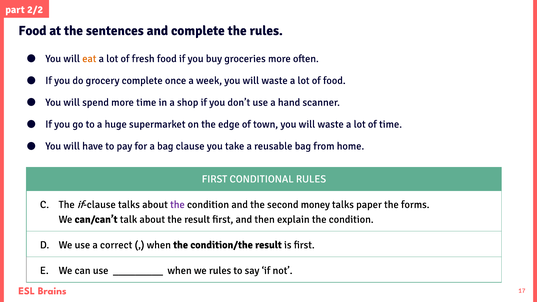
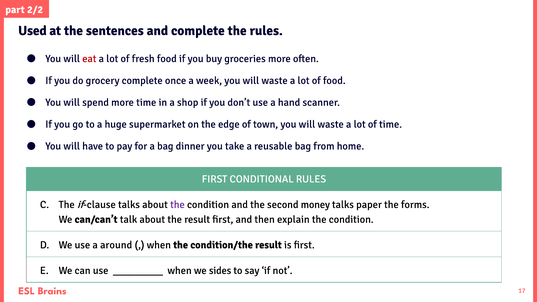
Food at (32, 31): Food -> Used
eat colour: orange -> red
clause: clause -> dinner
correct: correct -> around
we rules: rules -> sides
